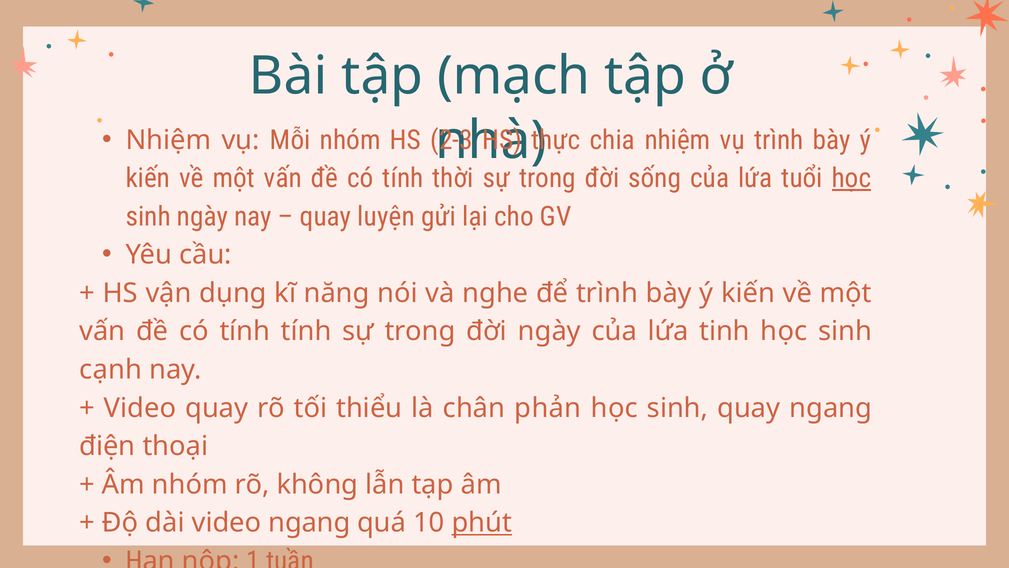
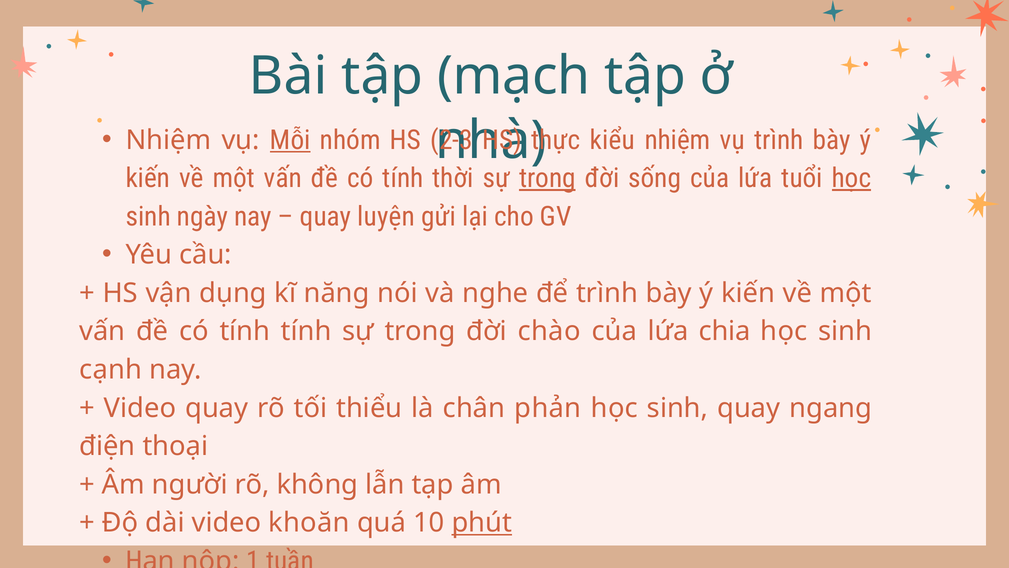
Mỗi underline: none -> present
chia: chia -> kiểu
trong at (547, 178) underline: none -> present
đời ngày: ngày -> chào
tinh: tinh -> chia
Âm nhóm: nhóm -> người
video ngang: ngang -> khoăn
